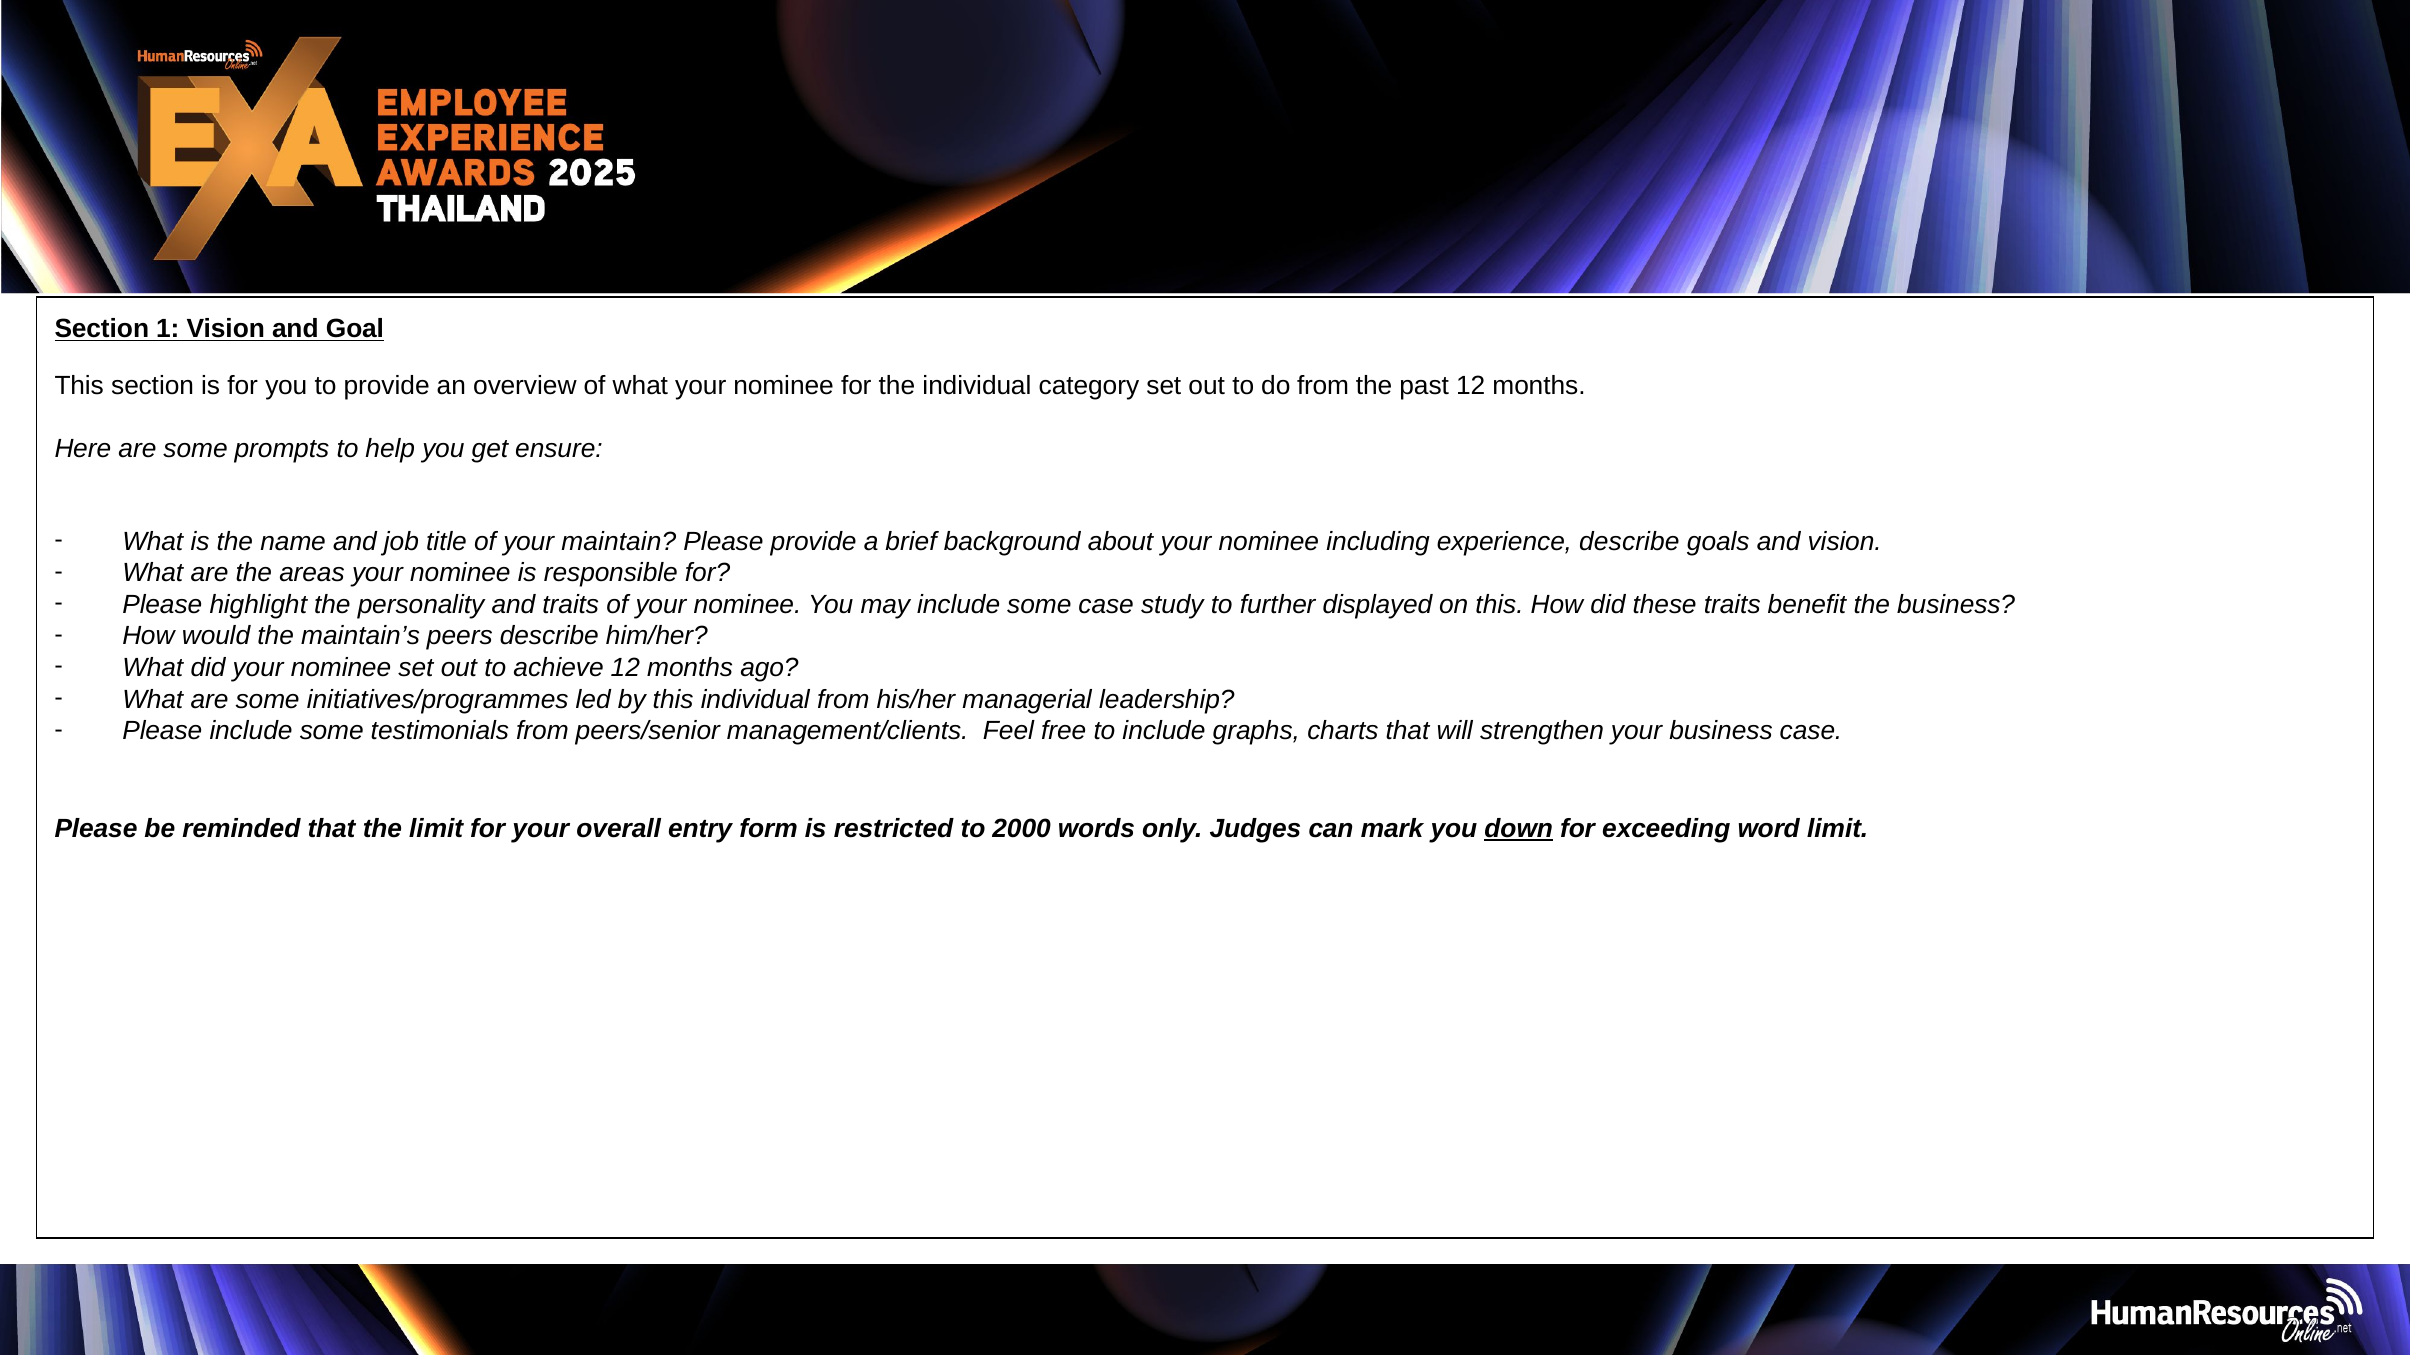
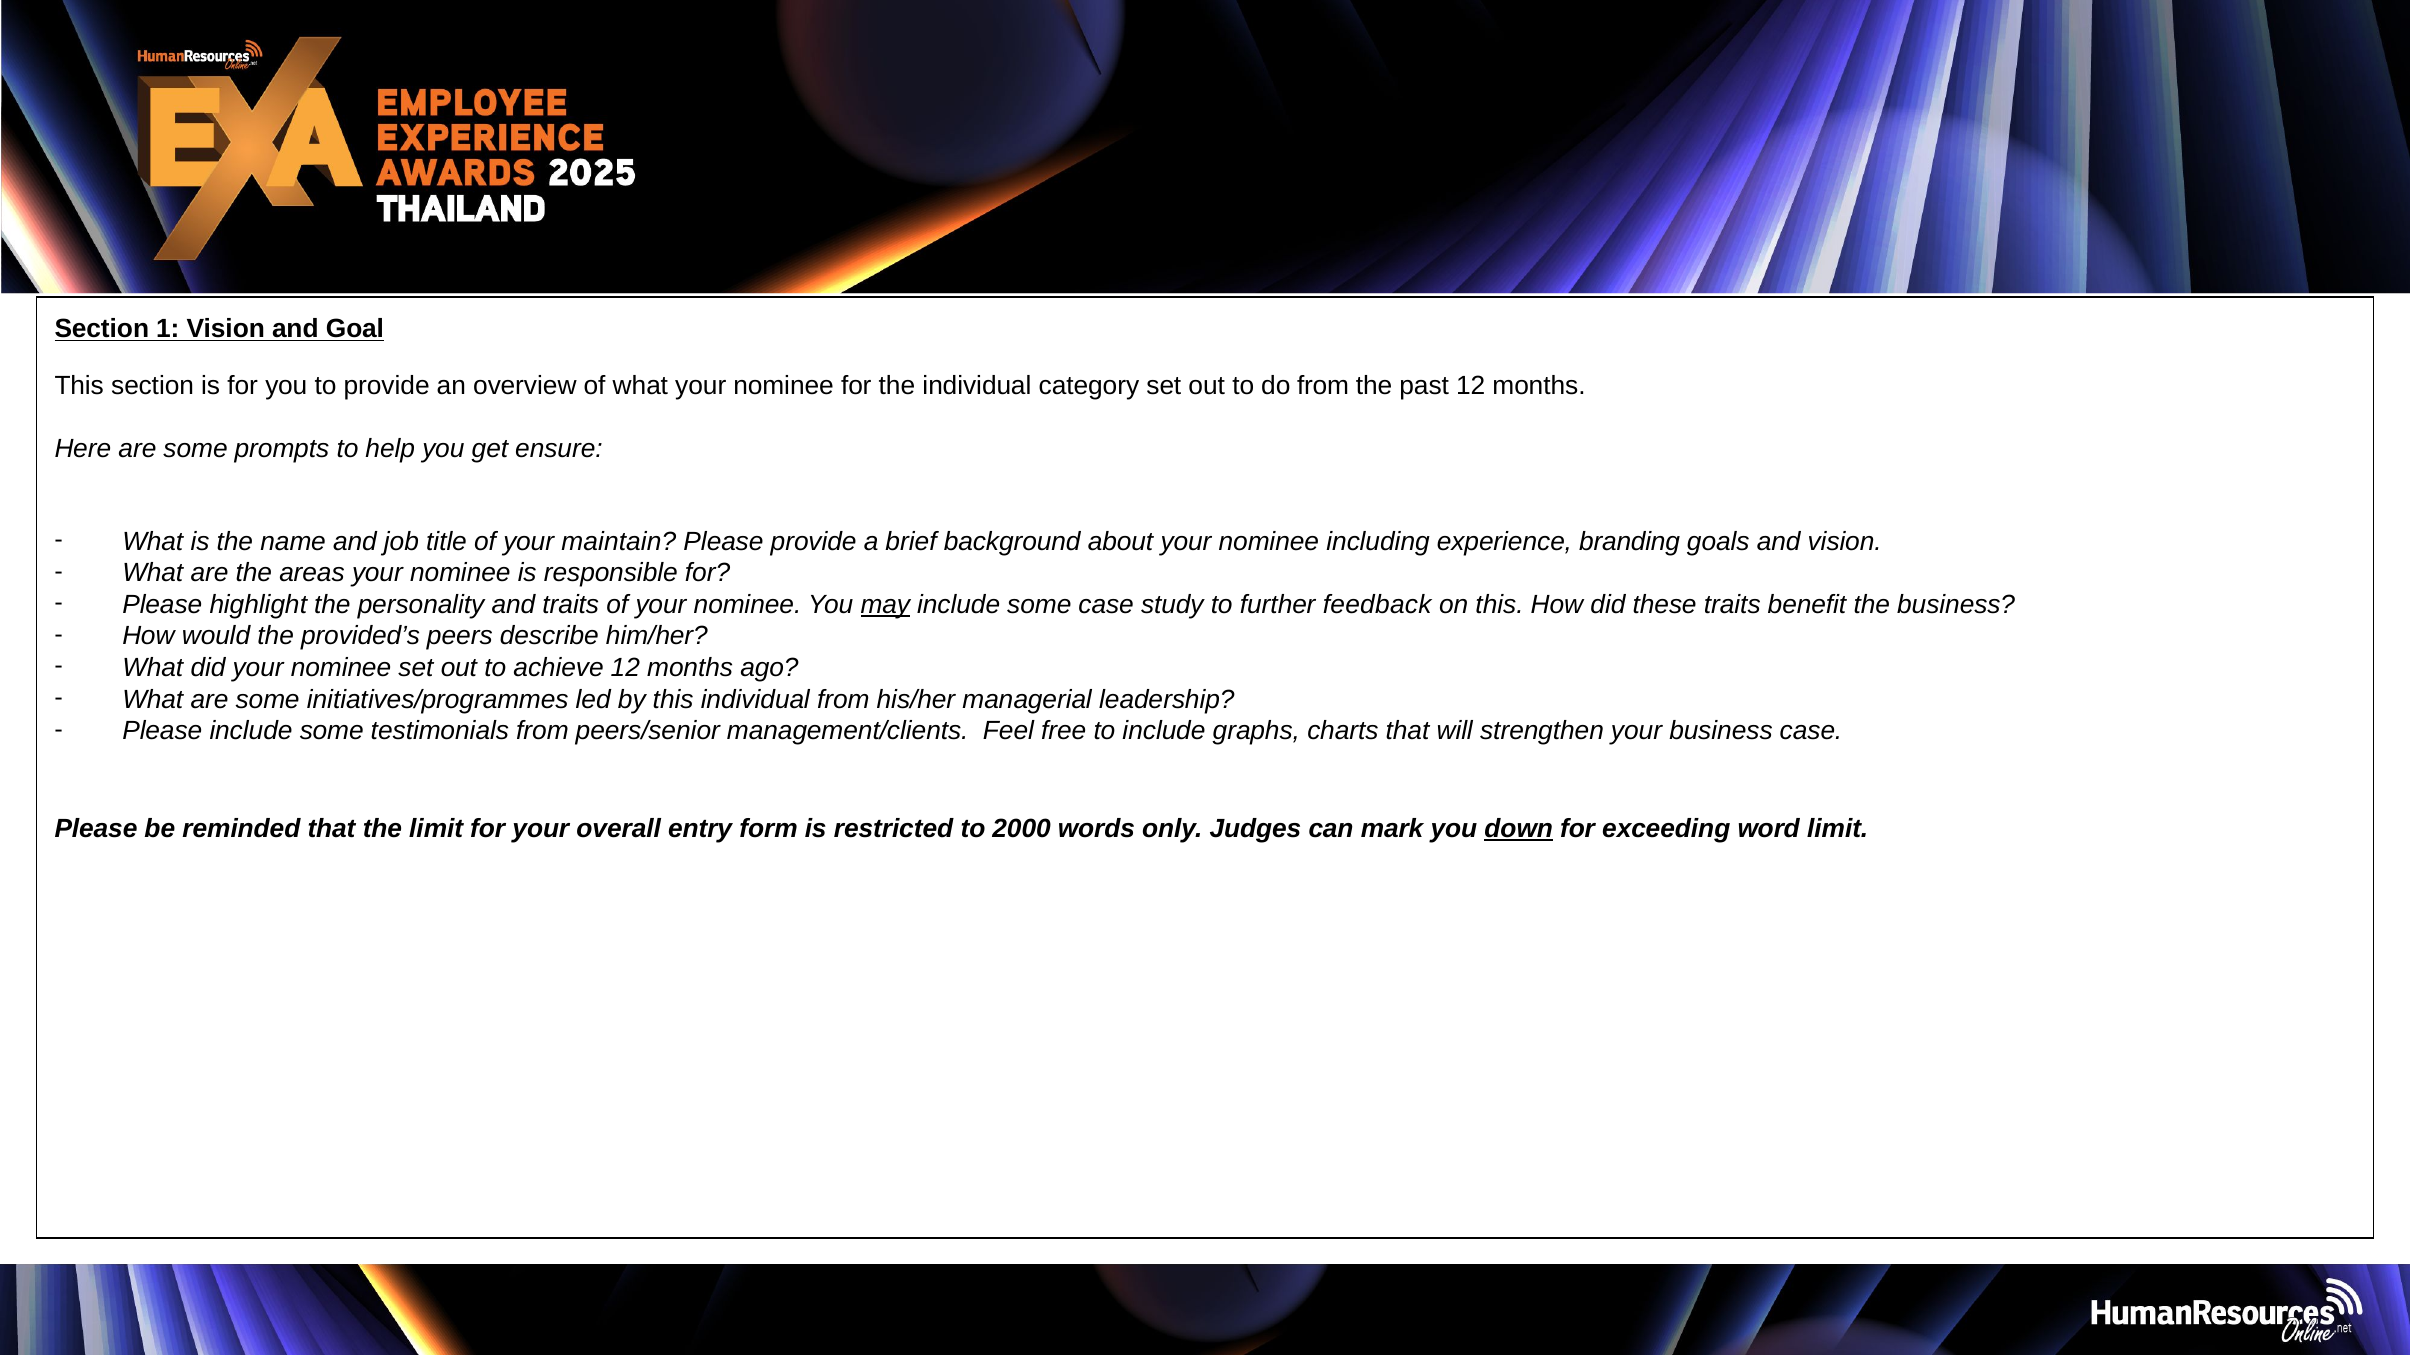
experience describe: describe -> branding
may underline: none -> present
displayed: displayed -> feedback
maintain’s: maintain’s -> provided’s
